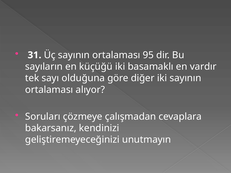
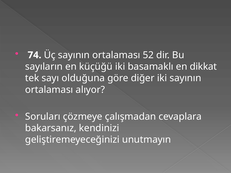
31: 31 -> 74
95: 95 -> 52
vardır: vardır -> dikkat
